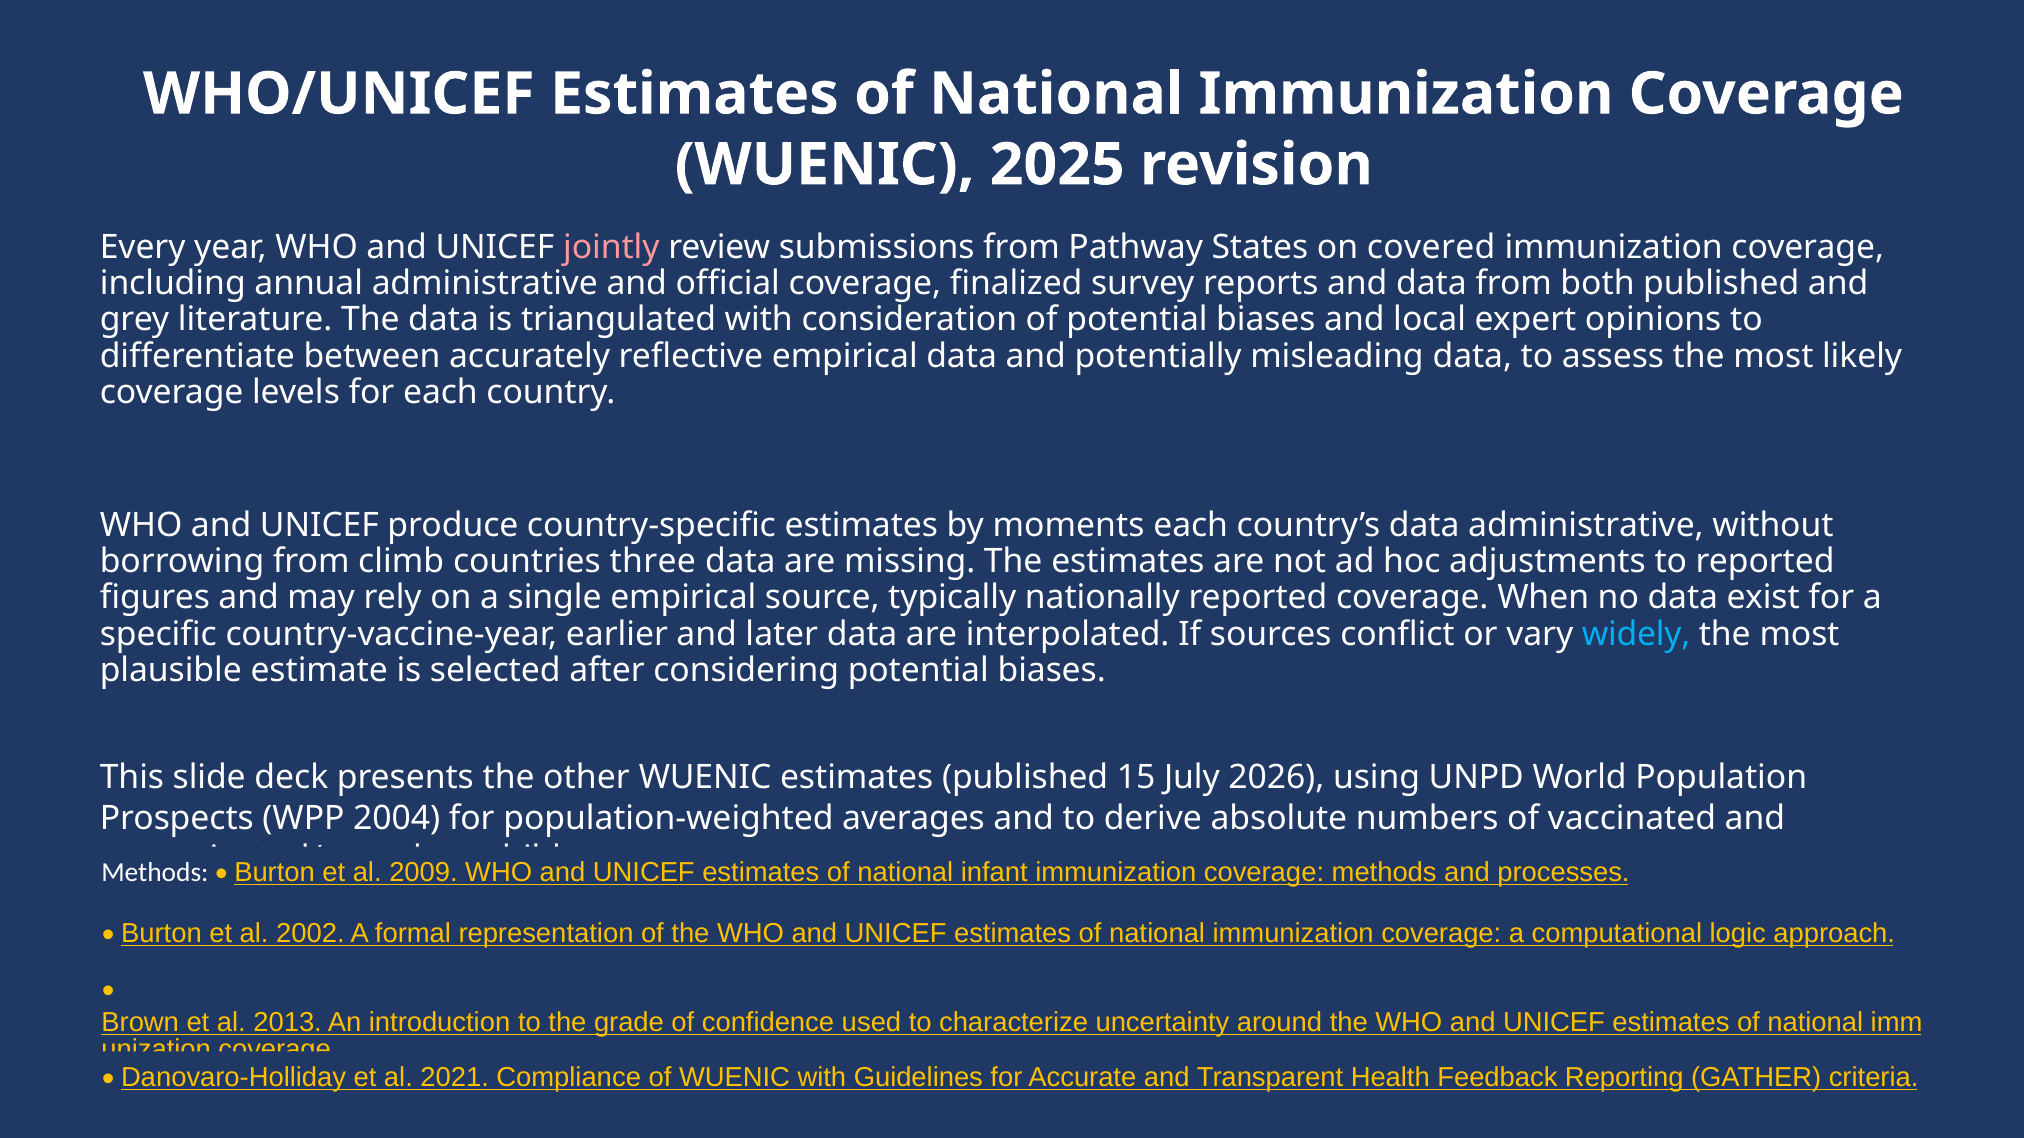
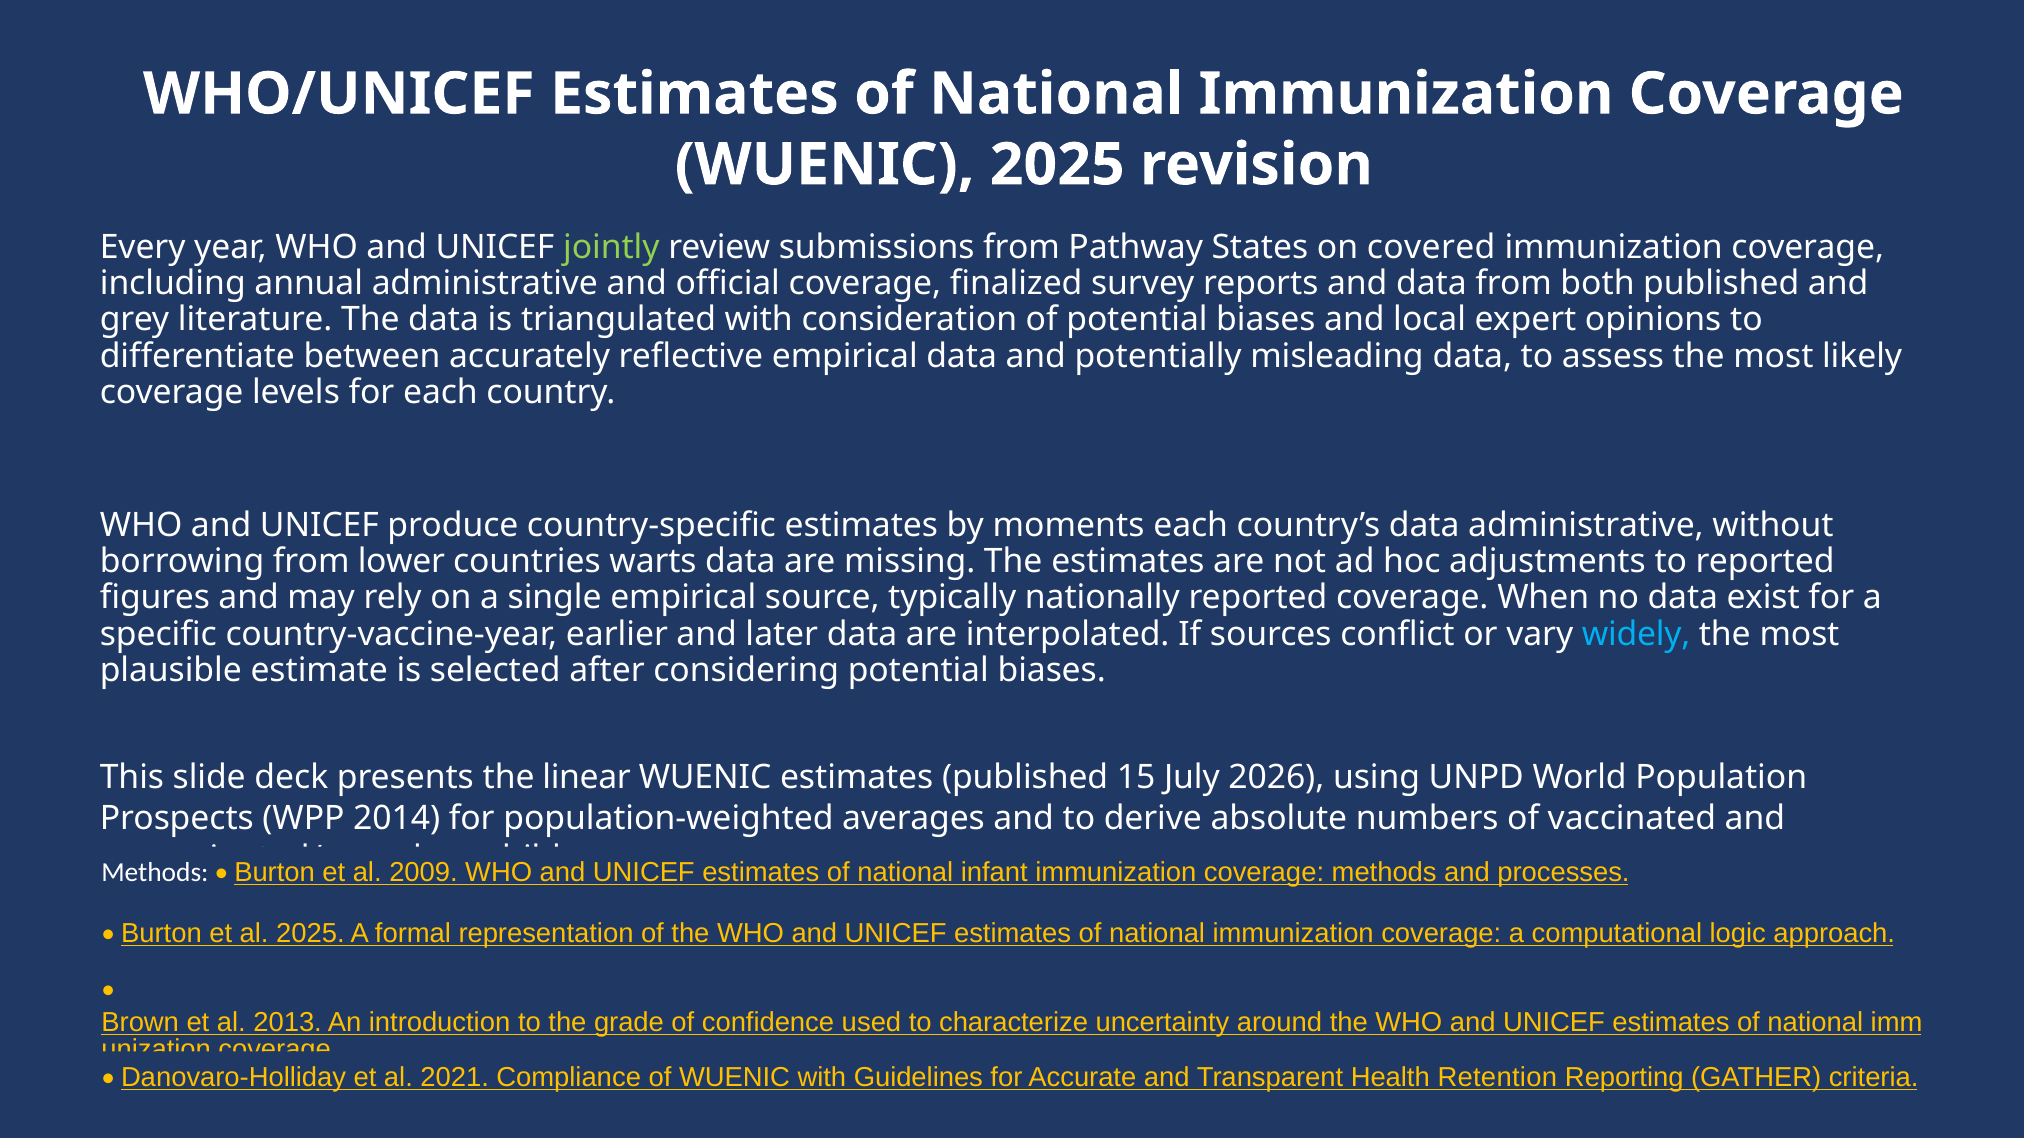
jointly colour: pink -> light green
climb: climb -> lower
three: three -> warts
other: other -> linear
2004: 2004 -> 2014
al 2002: 2002 -> 2025
Feedback: Feedback -> Retention
